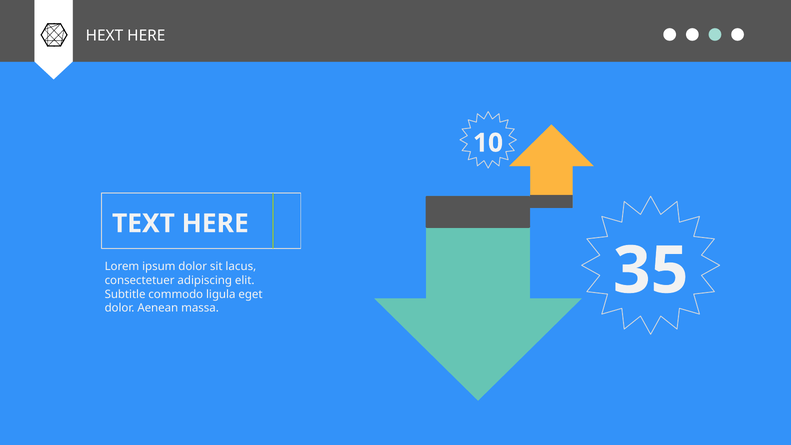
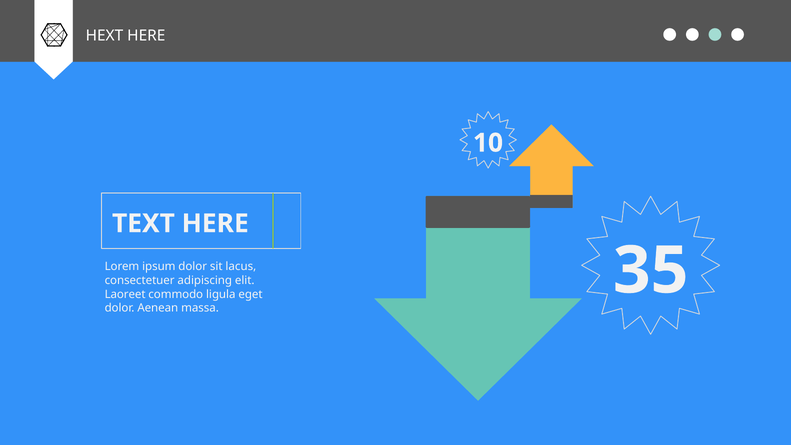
Subtitle: Subtitle -> Laoreet
